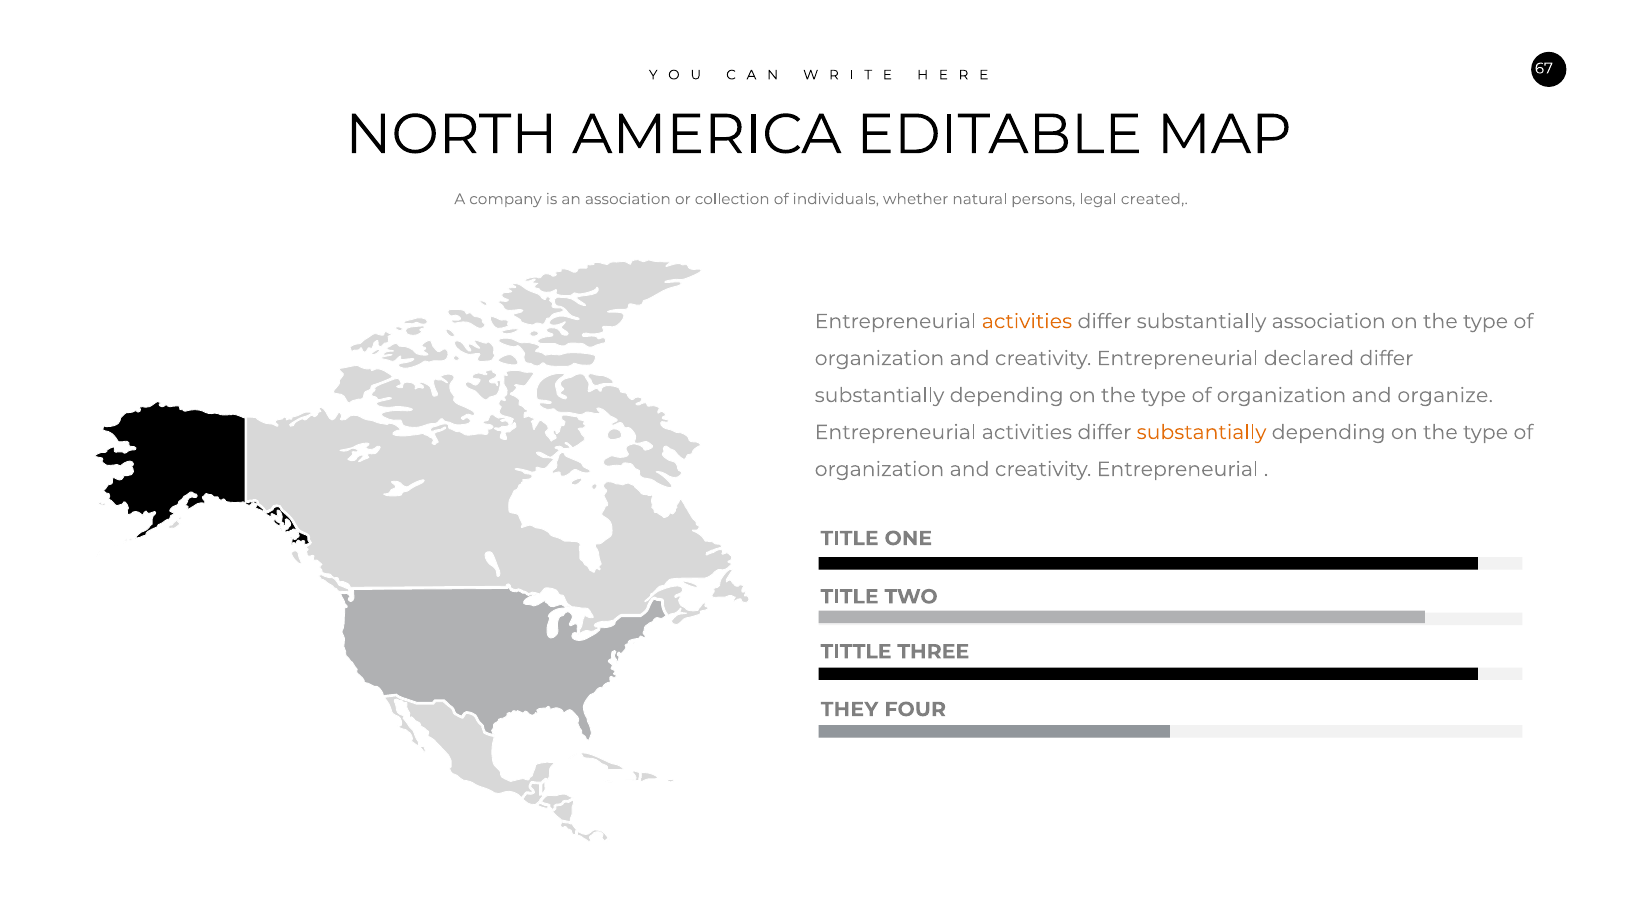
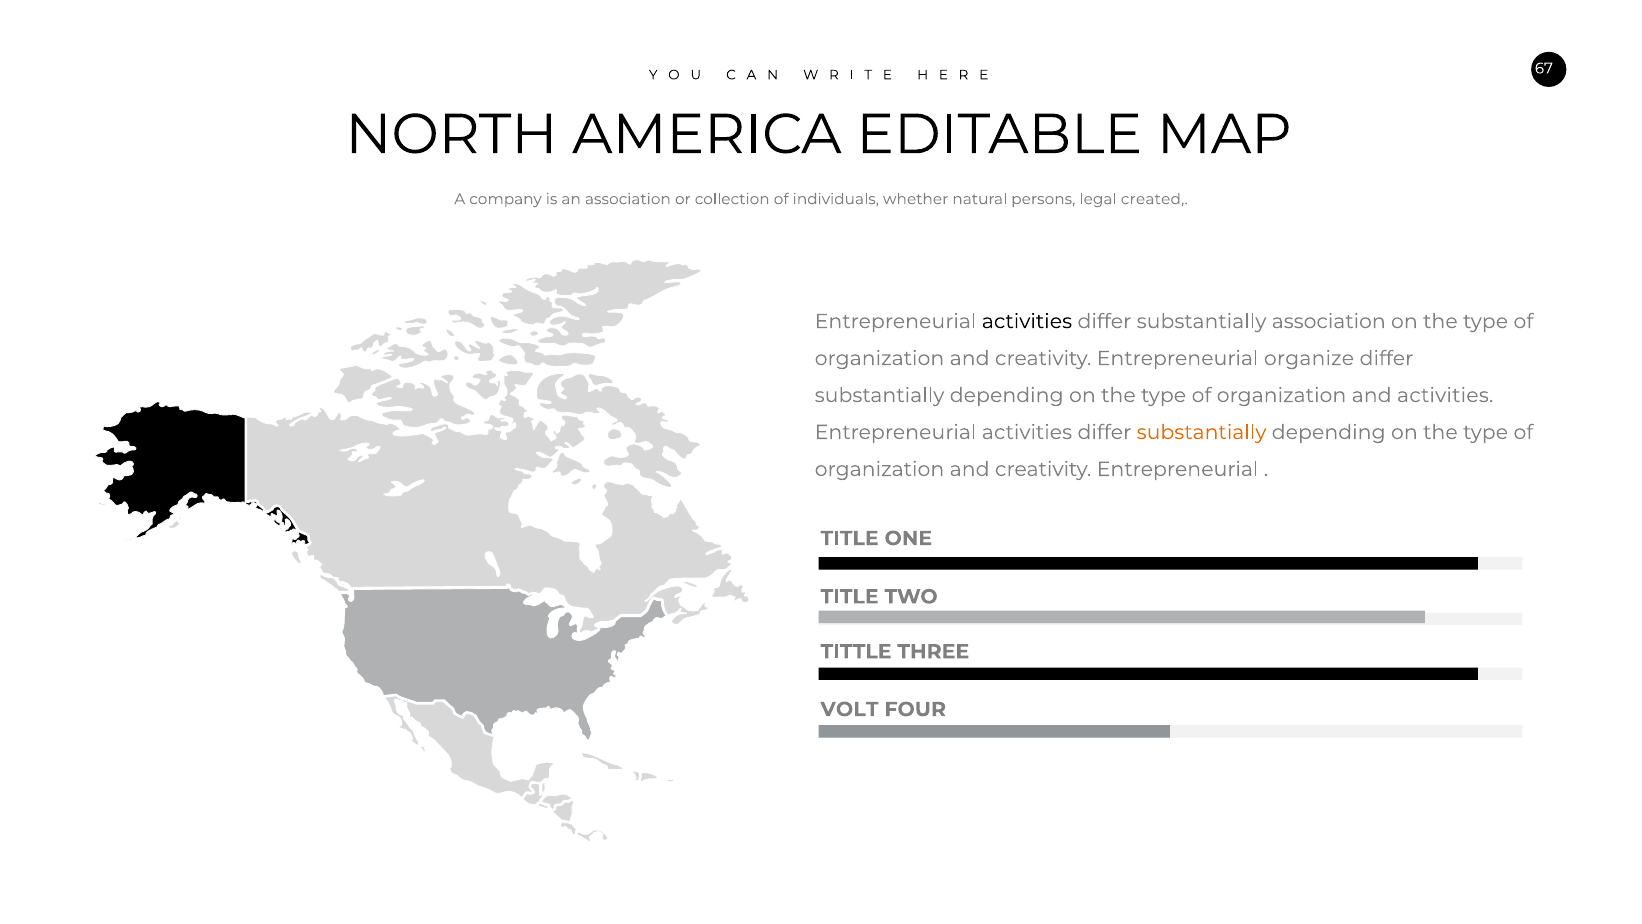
activities at (1027, 321) colour: orange -> black
declared: declared -> organize
and organize: organize -> activities
THEY: THEY -> VOLT
